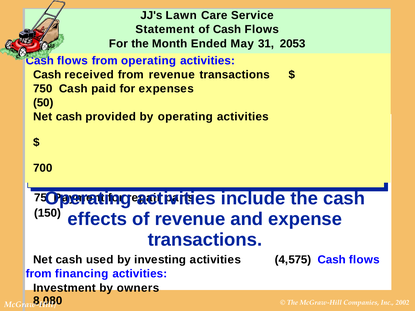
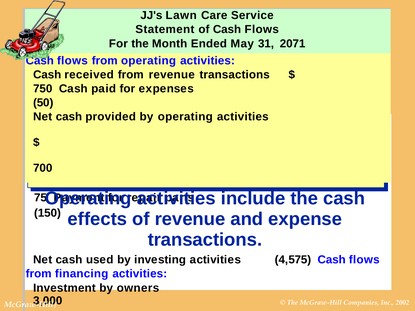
2053: 2053 -> 2071
8,080: 8,080 -> 3,000
